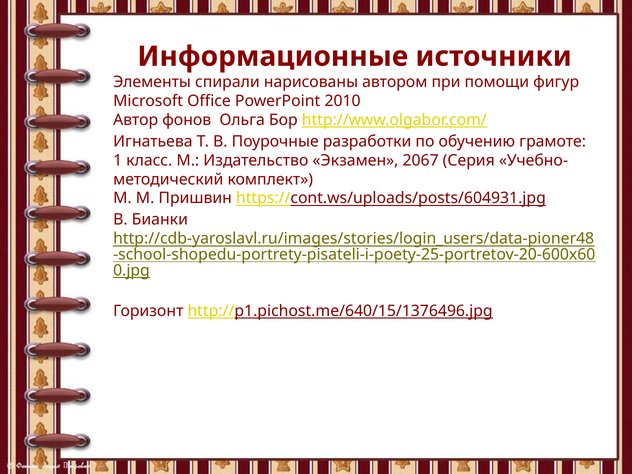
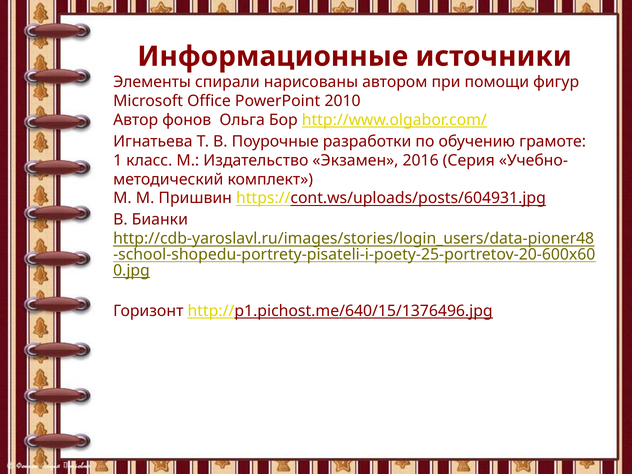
2067: 2067 -> 2016
